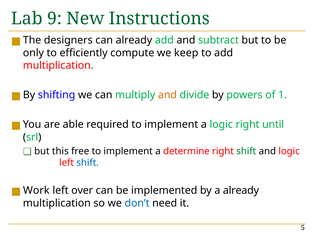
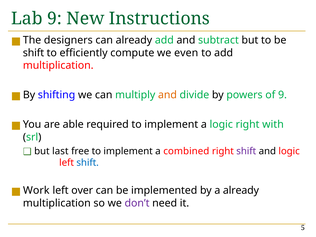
only at (33, 53): only -> shift
keep: keep -> even
of 1: 1 -> 9
until: until -> with
this: this -> last
determine: determine -> combined
shift at (246, 151) colour: green -> purple
don’t colour: blue -> purple
